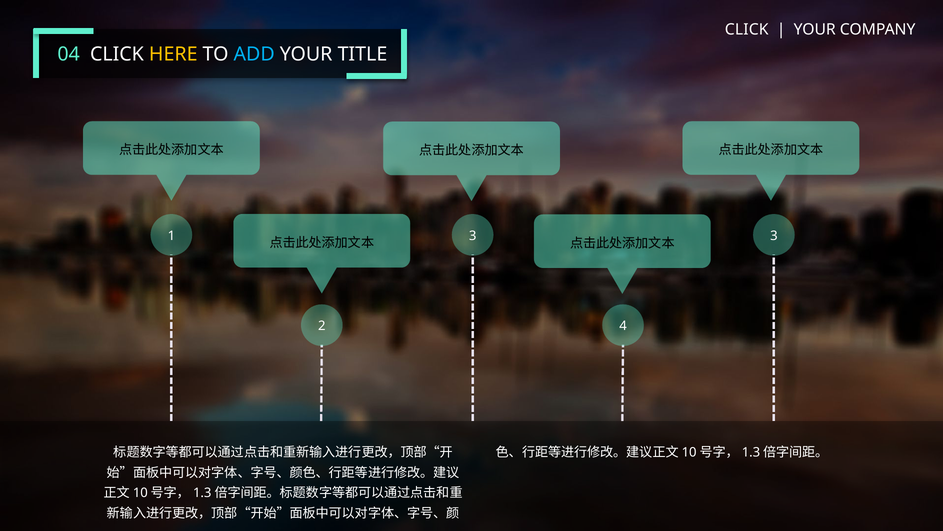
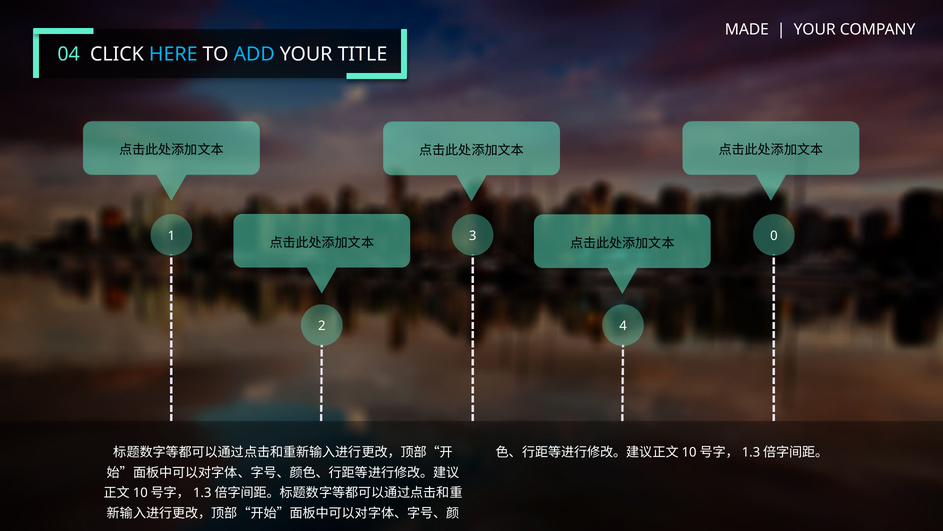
CLICK at (747, 30): CLICK -> MADE
HERE colour: yellow -> light blue
3 3: 3 -> 0
